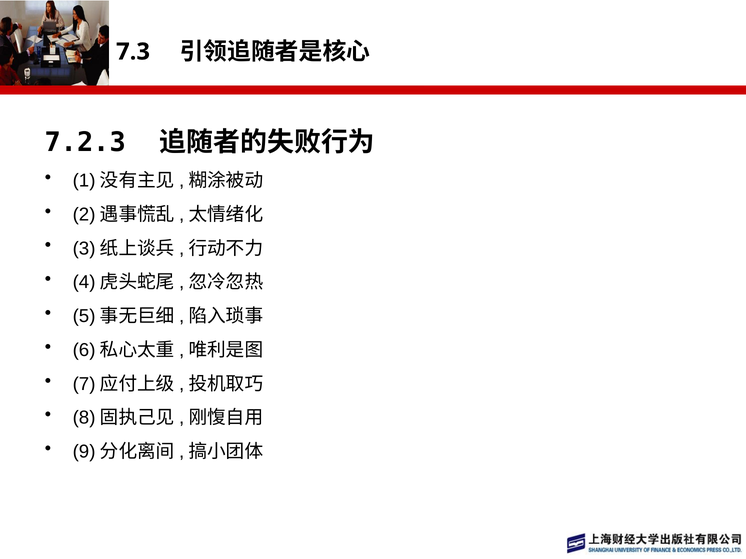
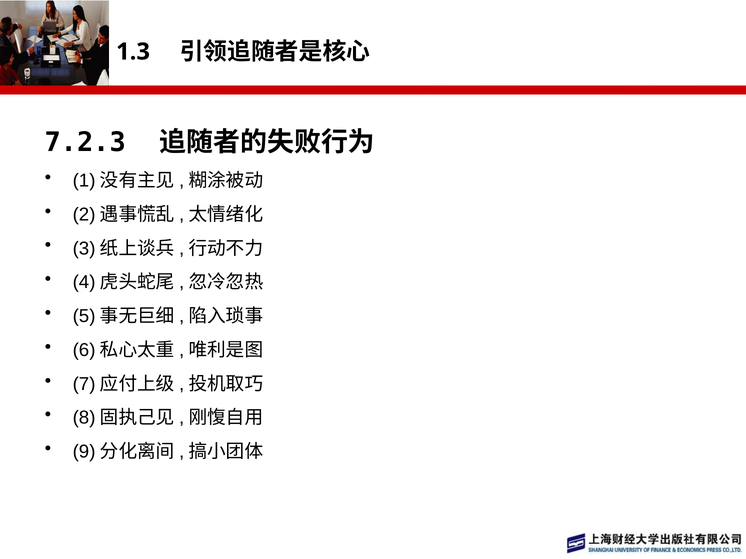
7.3: 7.3 -> 1.3
